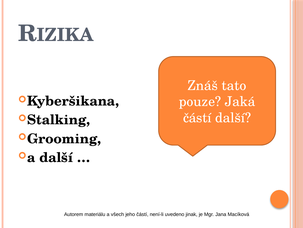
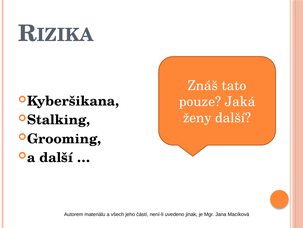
částí at (197, 118): částí -> ženy
